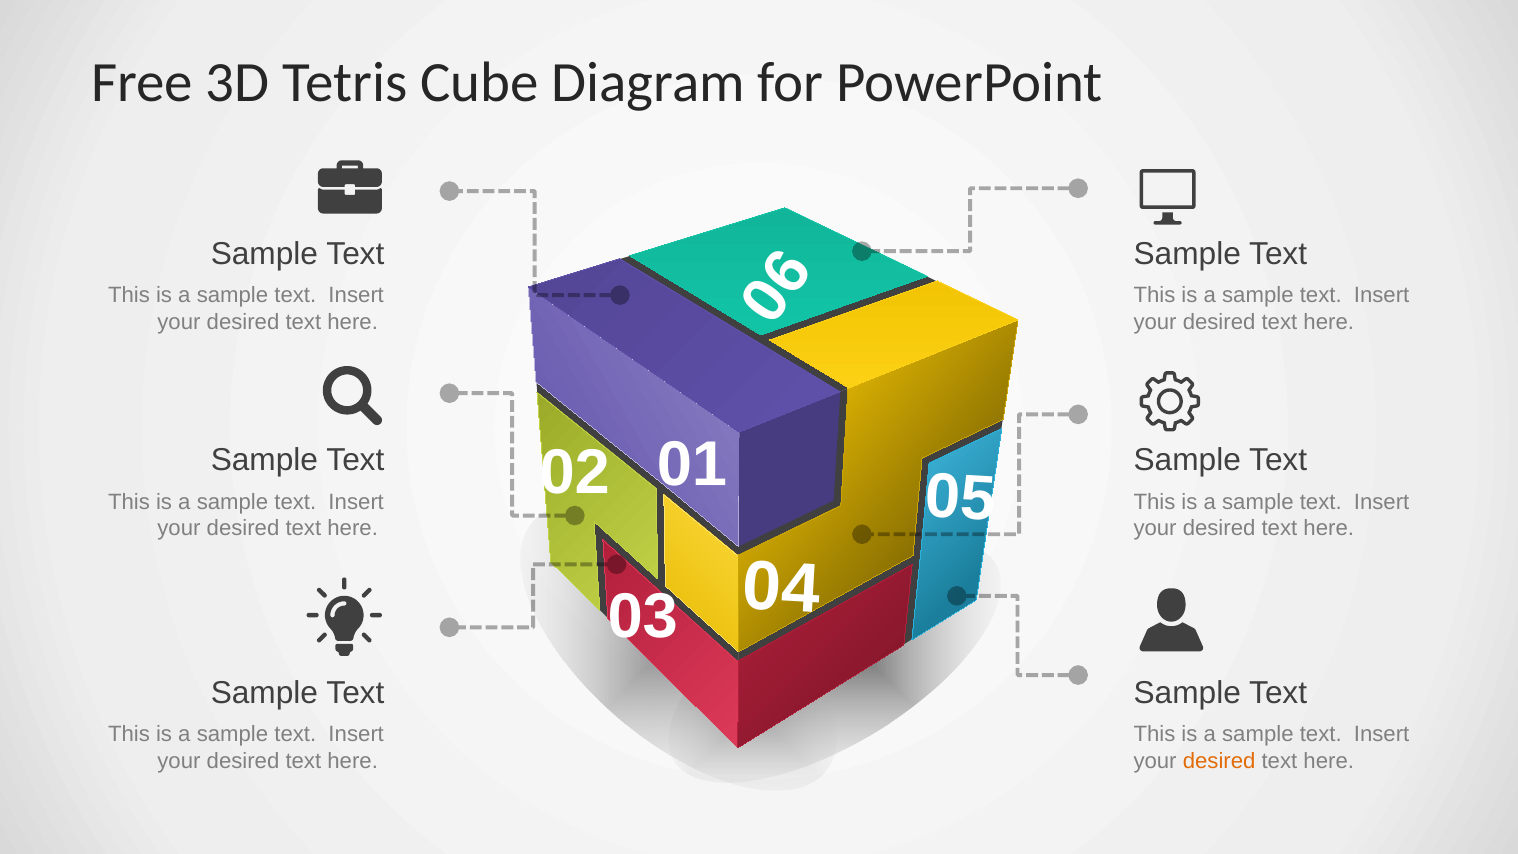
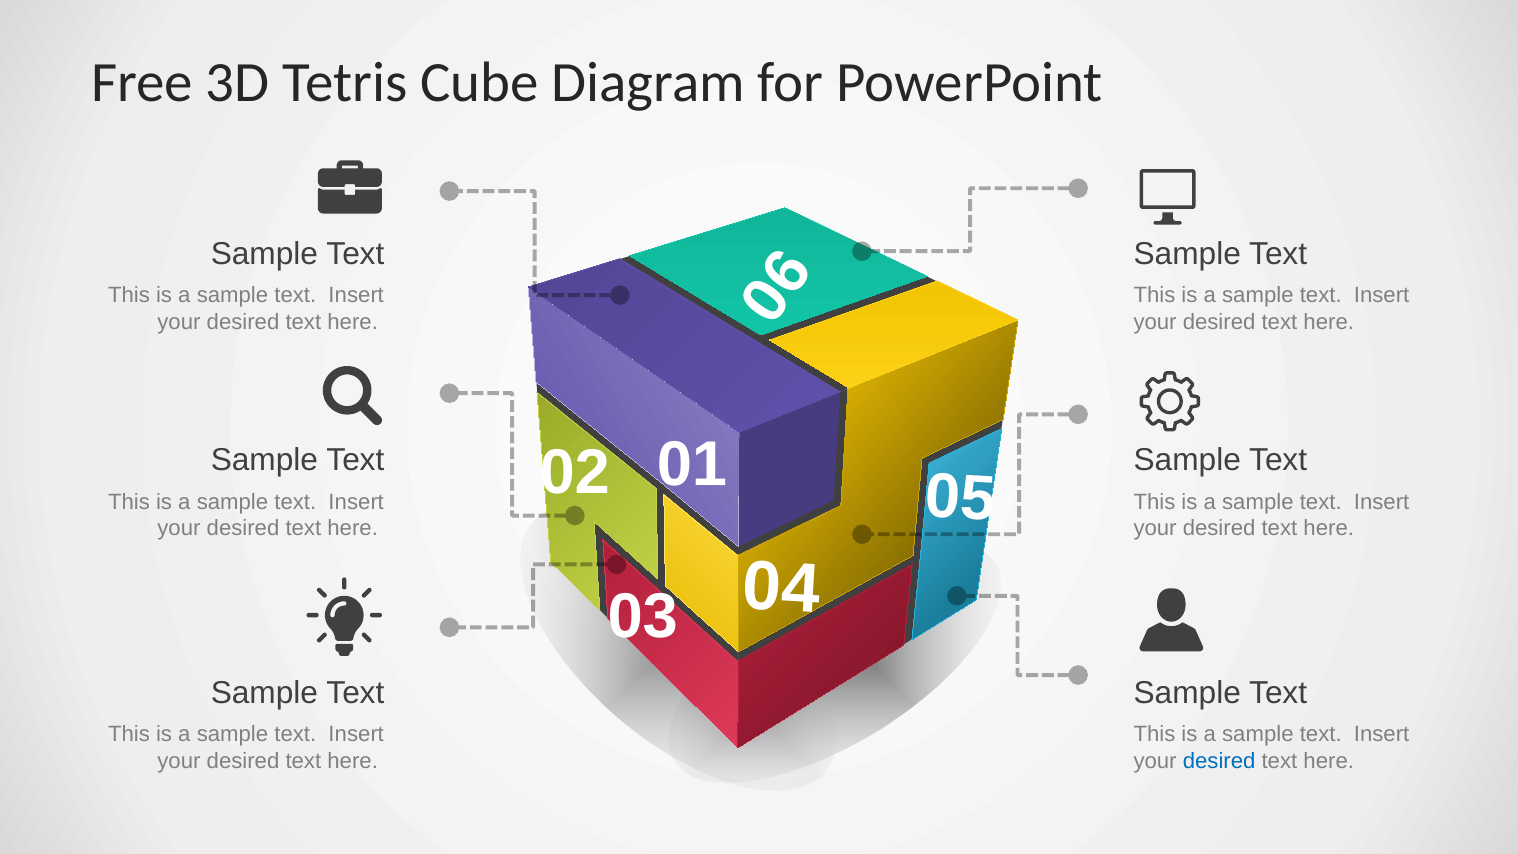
desired at (1219, 761) colour: orange -> blue
